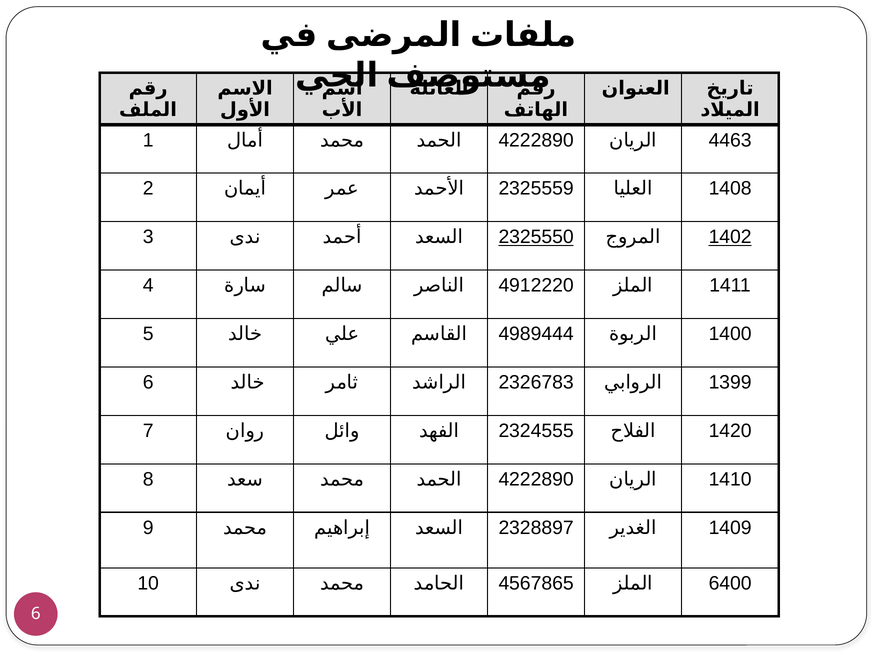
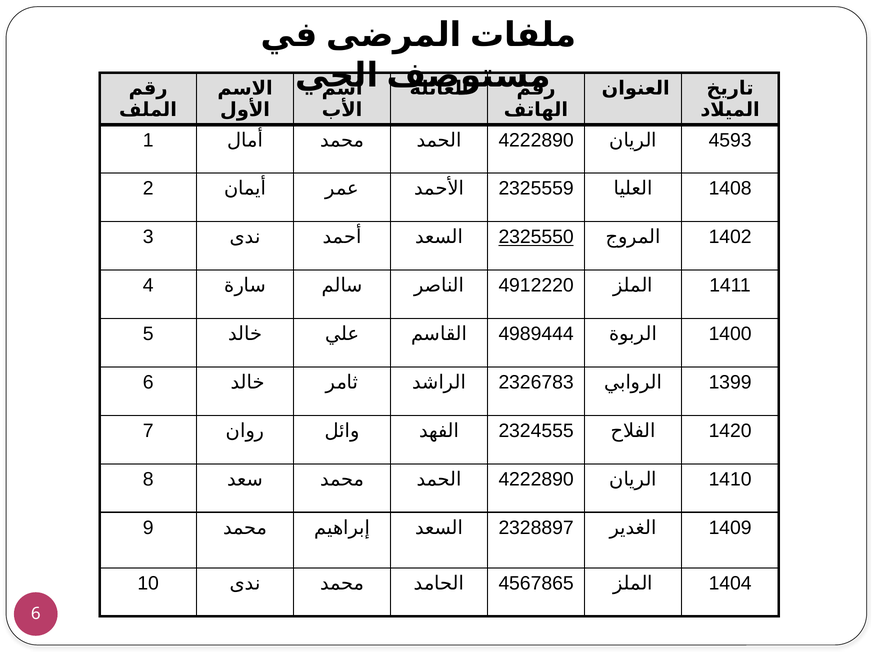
4463: 4463 -> 4593
1402 underline: present -> none
6400: 6400 -> 1404
